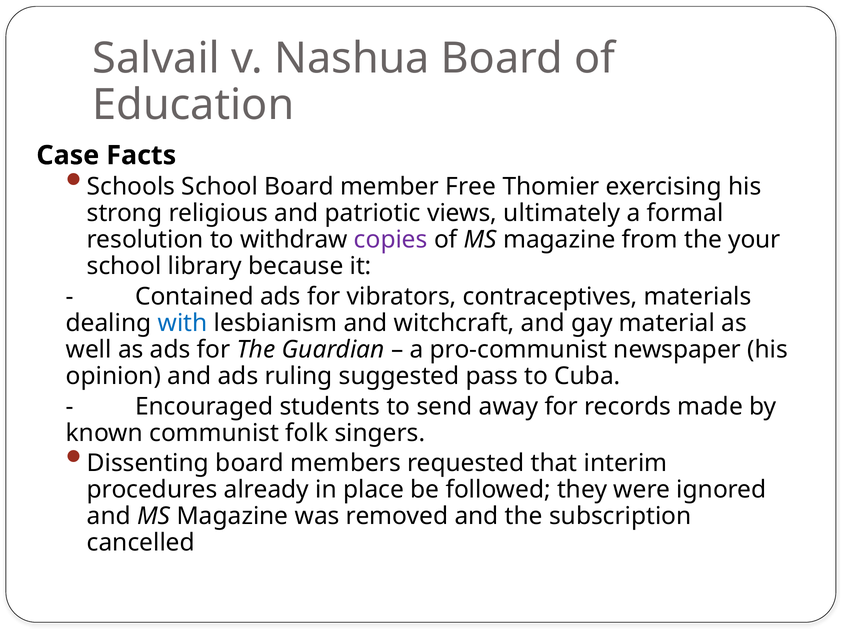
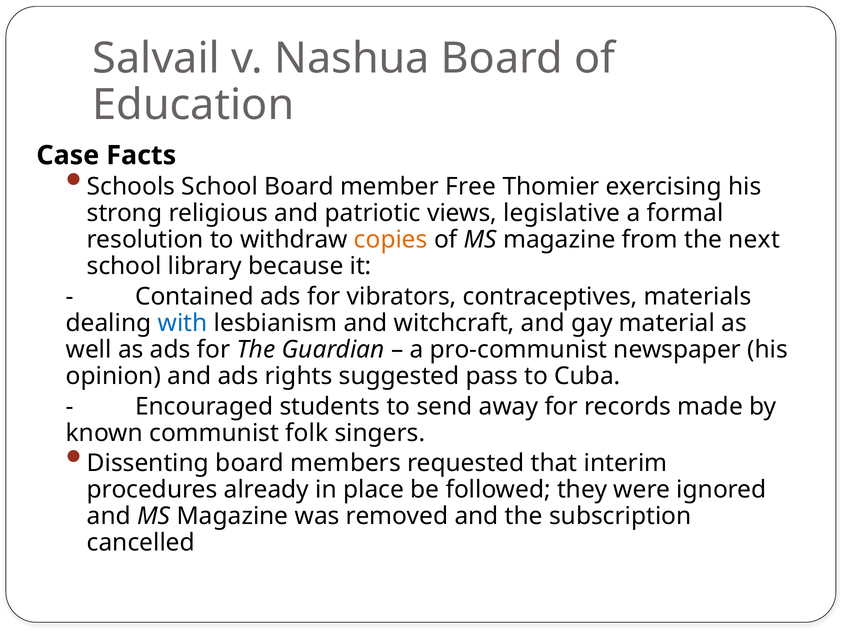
ultimately: ultimately -> legislative
copies colour: purple -> orange
your: your -> next
ruling: ruling -> rights
